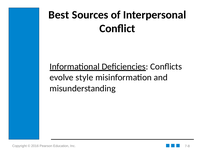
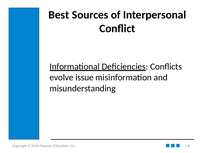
style: style -> issue
